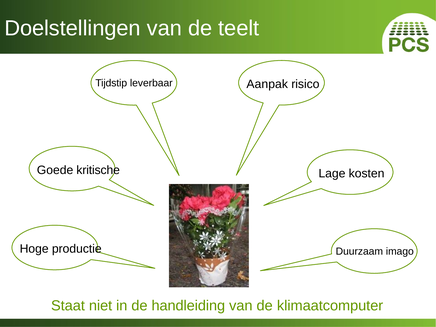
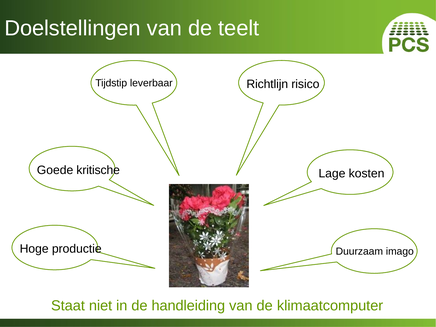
Aanpak: Aanpak -> Richtlijn
